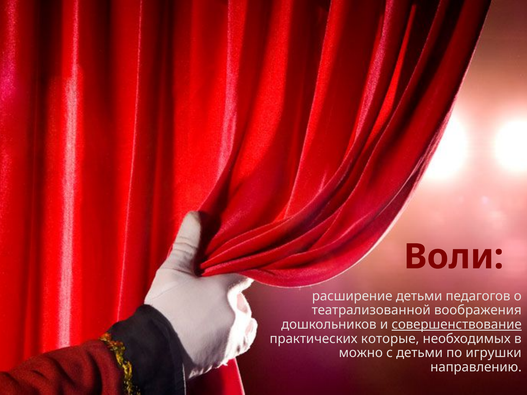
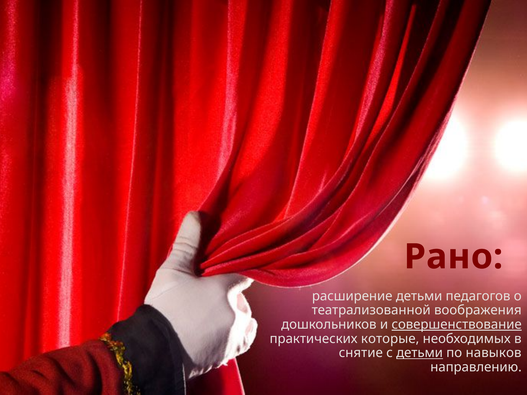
Воли: Воли -> Рано
можно: можно -> снятие
детьми at (420, 353) underline: none -> present
игрушки: игрушки -> навыков
